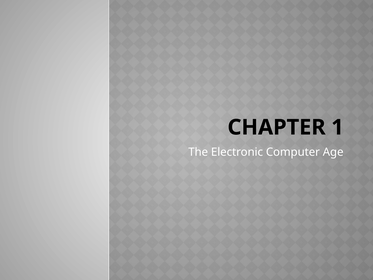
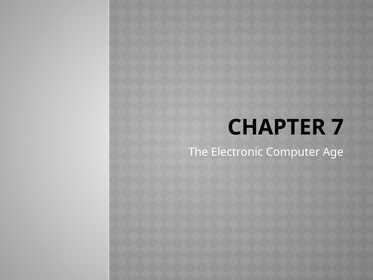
1: 1 -> 7
